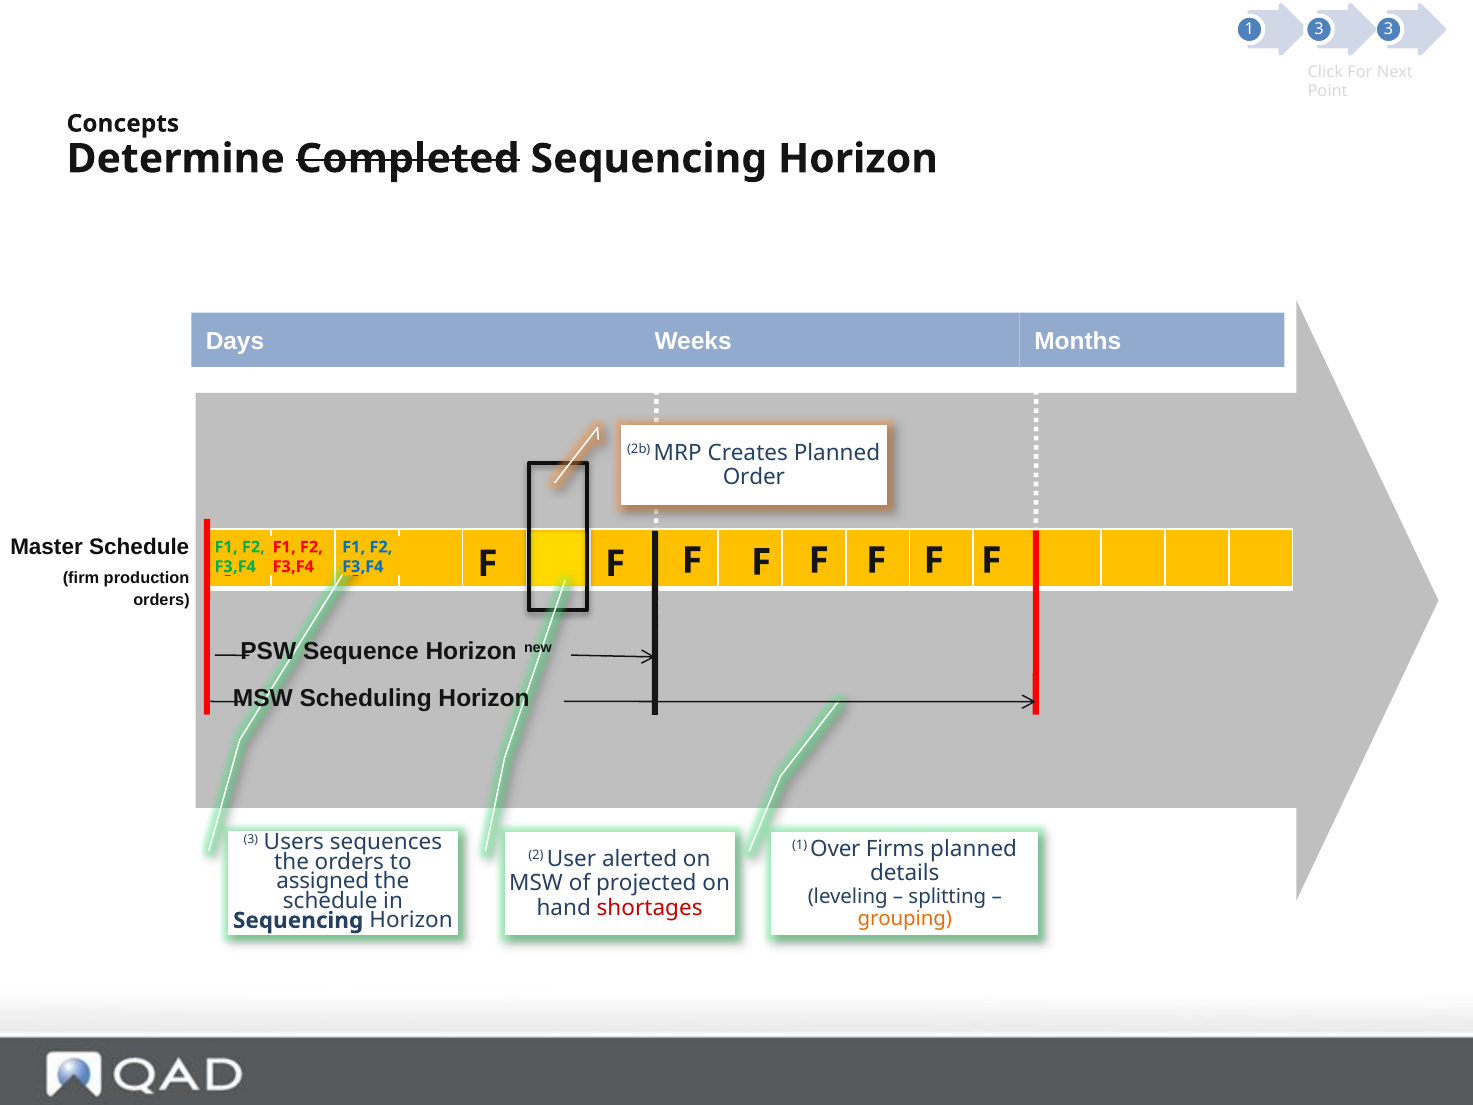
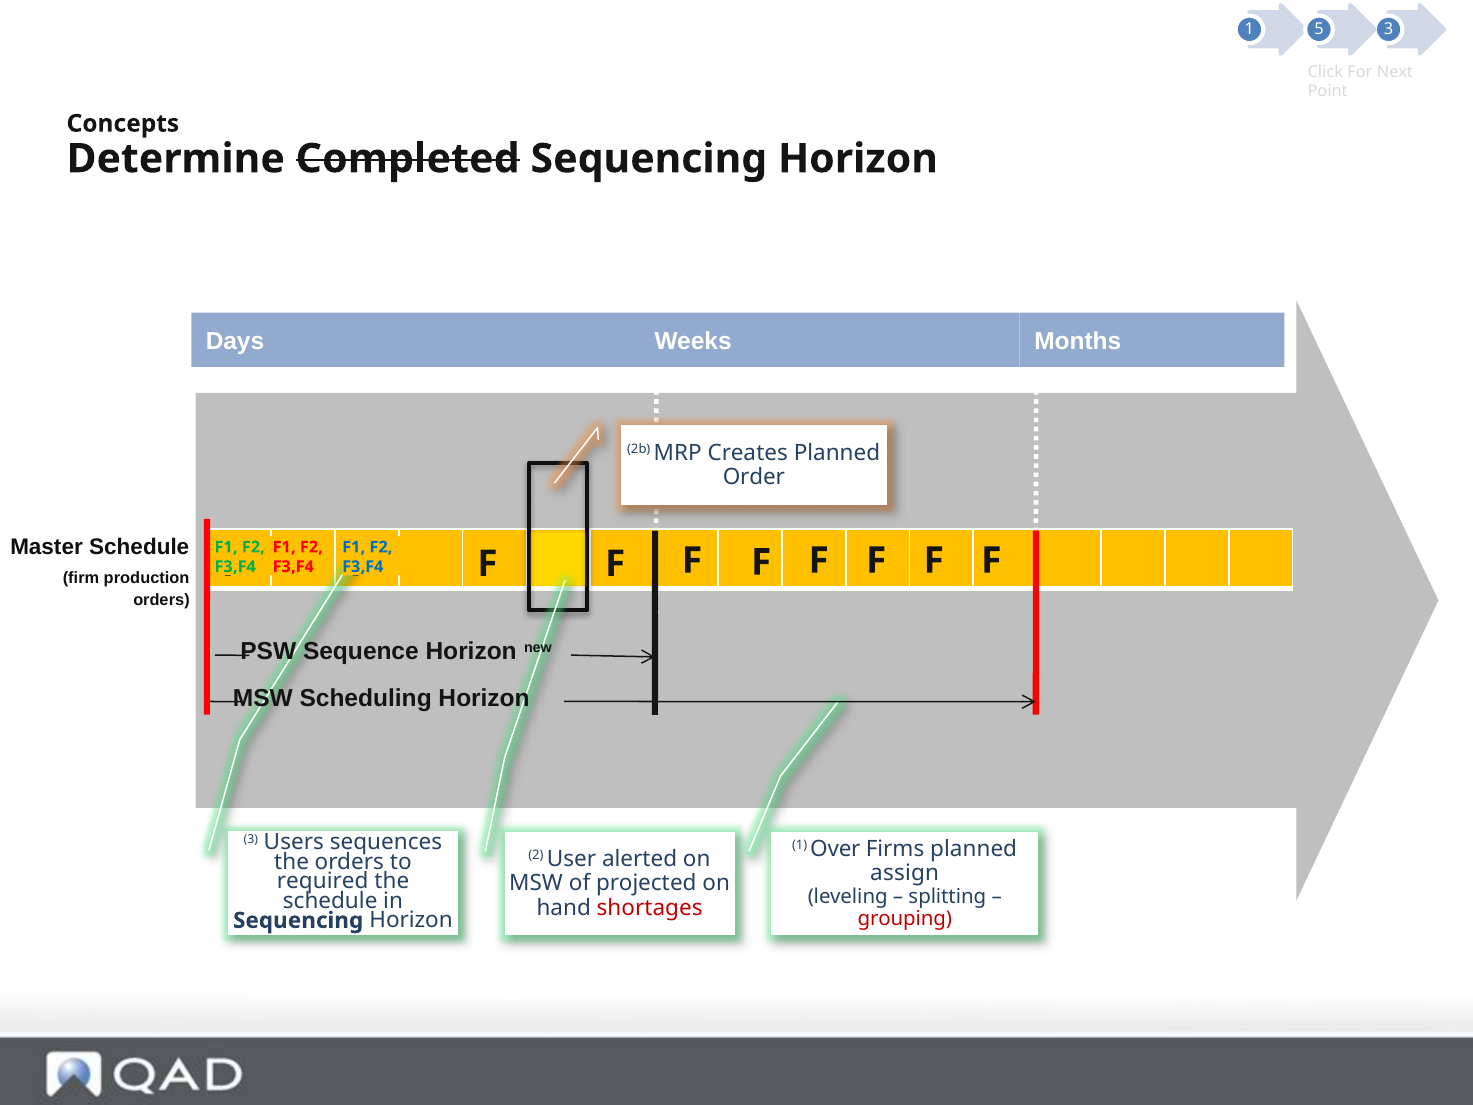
1 3: 3 -> 5
details: details -> assign
assigned: assigned -> required
grouping colour: orange -> red
